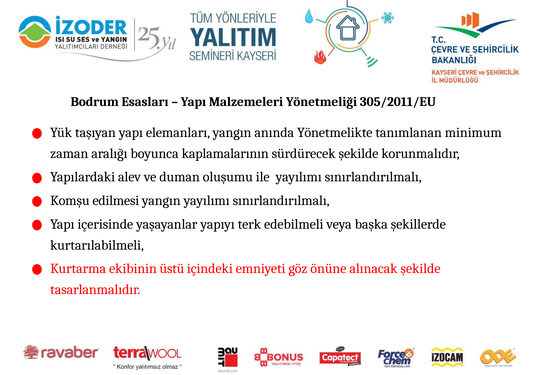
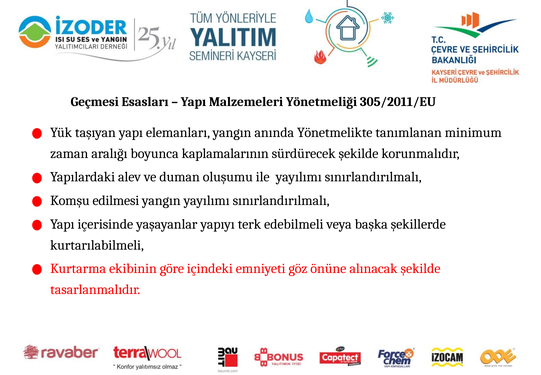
Bodrum: Bodrum -> Geçmesi
üstü: üstü -> göre
